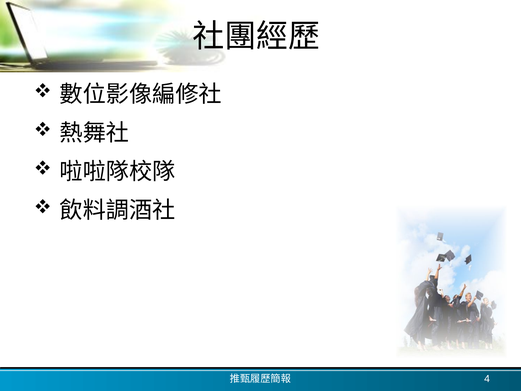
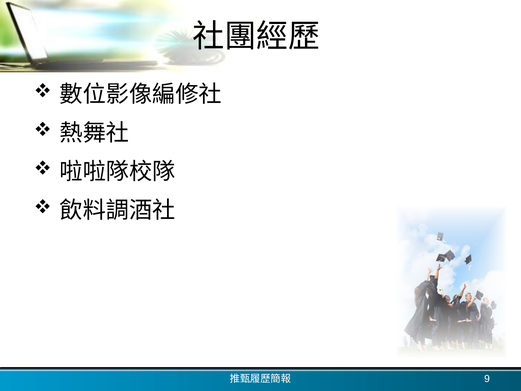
4: 4 -> 9
